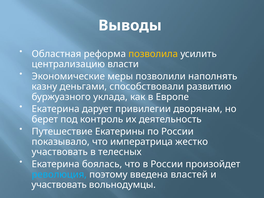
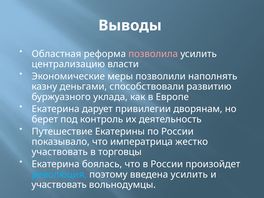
позволила colour: yellow -> pink
телесных: телесных -> торговцы
введена властей: властей -> усилить
